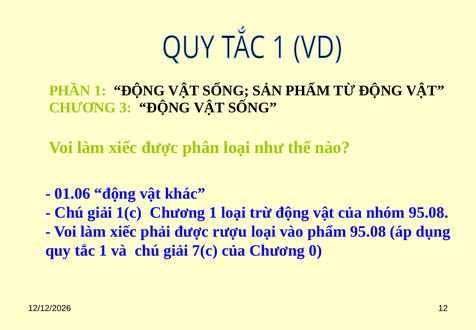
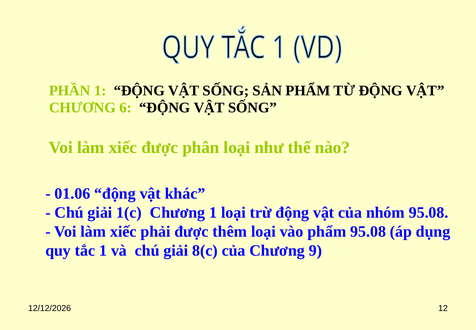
3: 3 -> 6
rượu: rượu -> thêm
7(c: 7(c -> 8(c
0: 0 -> 9
